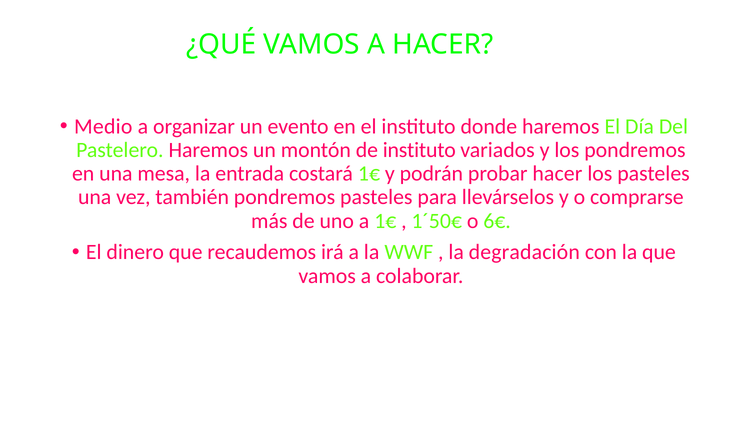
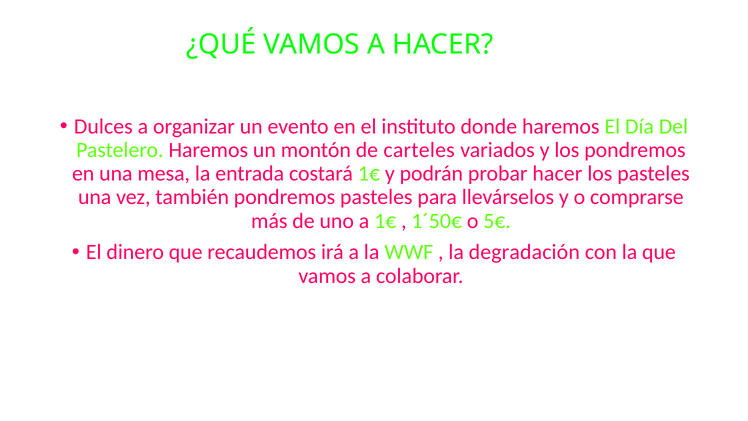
Medio: Medio -> Dulces
de instituto: instituto -> carteles
6€: 6€ -> 5€
